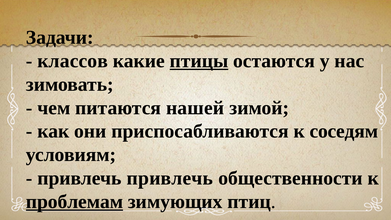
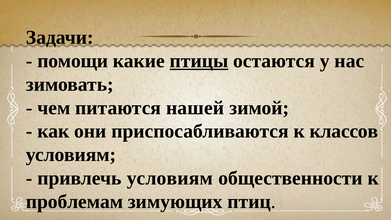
классов: классов -> помощи
соседям: соседям -> классов
привлечь привлечь: привлечь -> условиям
проблемам underline: present -> none
